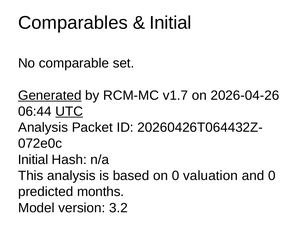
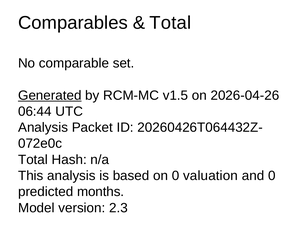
Initial at (170, 23): Initial -> Total
v1.7: v1.7 -> v1.5
UTC underline: present -> none
Initial at (33, 160): Initial -> Total
3.2: 3.2 -> 2.3
